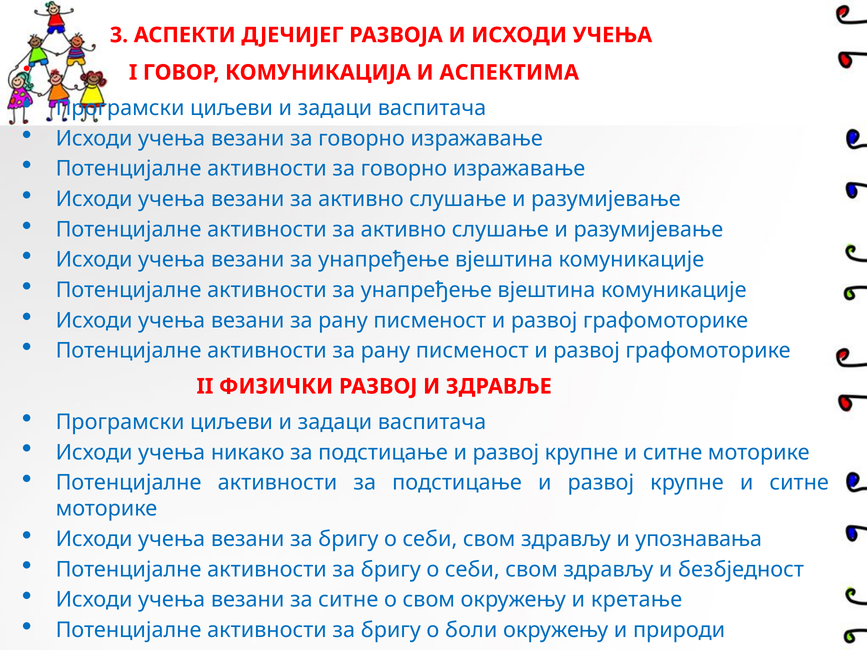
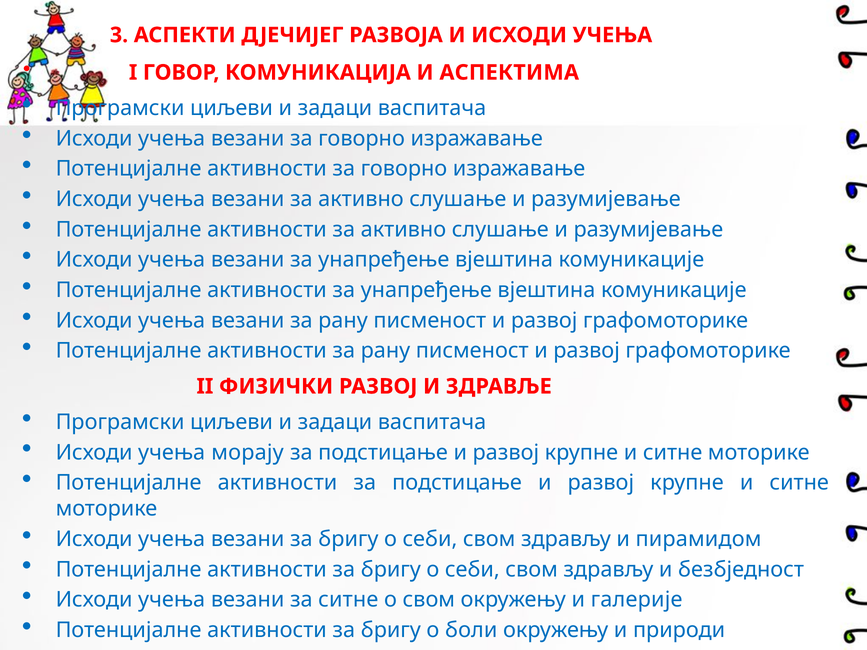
никако: никако -> морају
упознавања: упознавања -> пирамидом
кретање: кретање -> галерије
